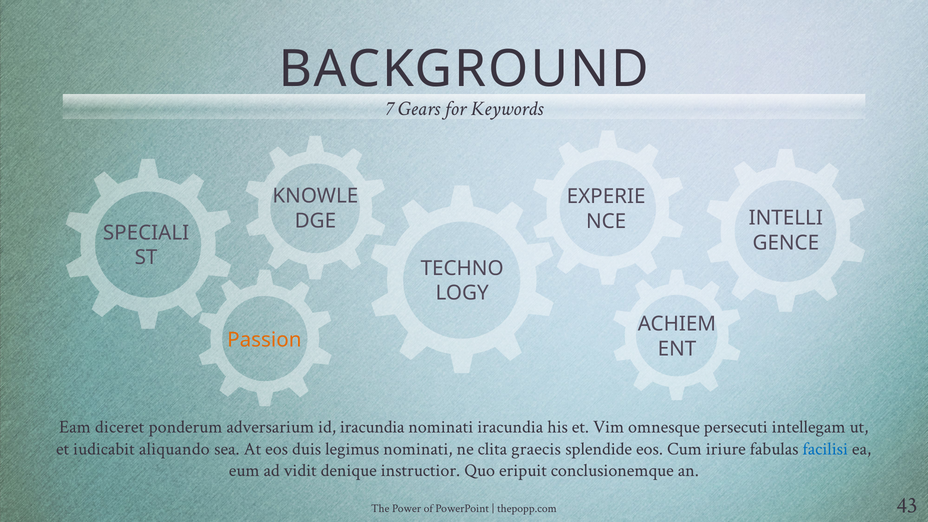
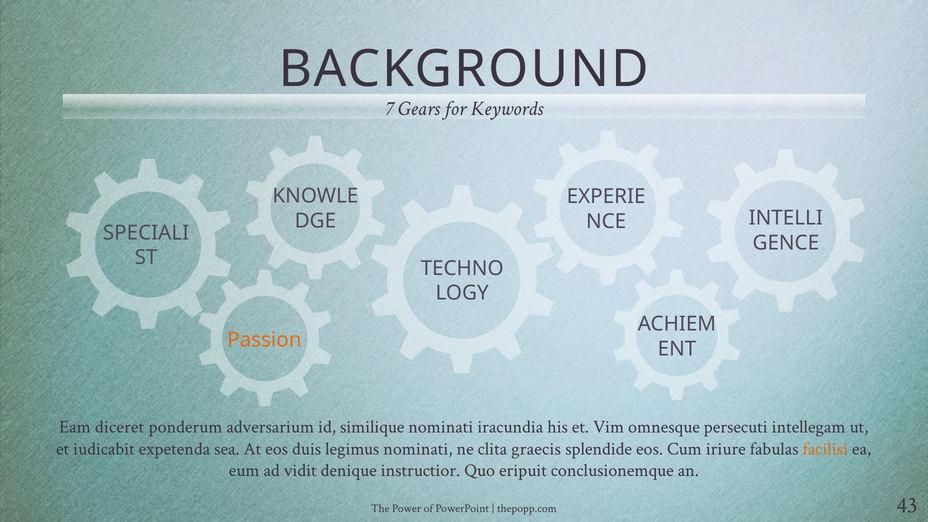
id iracundia: iracundia -> similique
aliquando: aliquando -> expetenda
facilisi colour: blue -> orange
